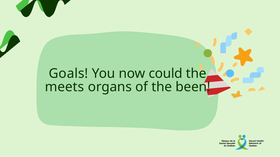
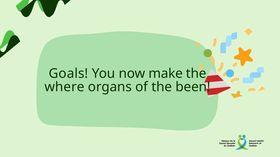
could: could -> make
meets: meets -> where
